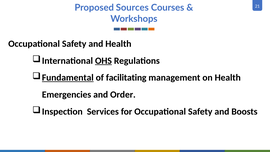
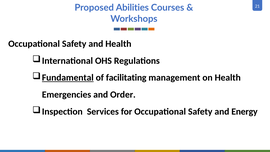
Sources: Sources -> Abilities
OHS underline: present -> none
Boosts: Boosts -> Energy
